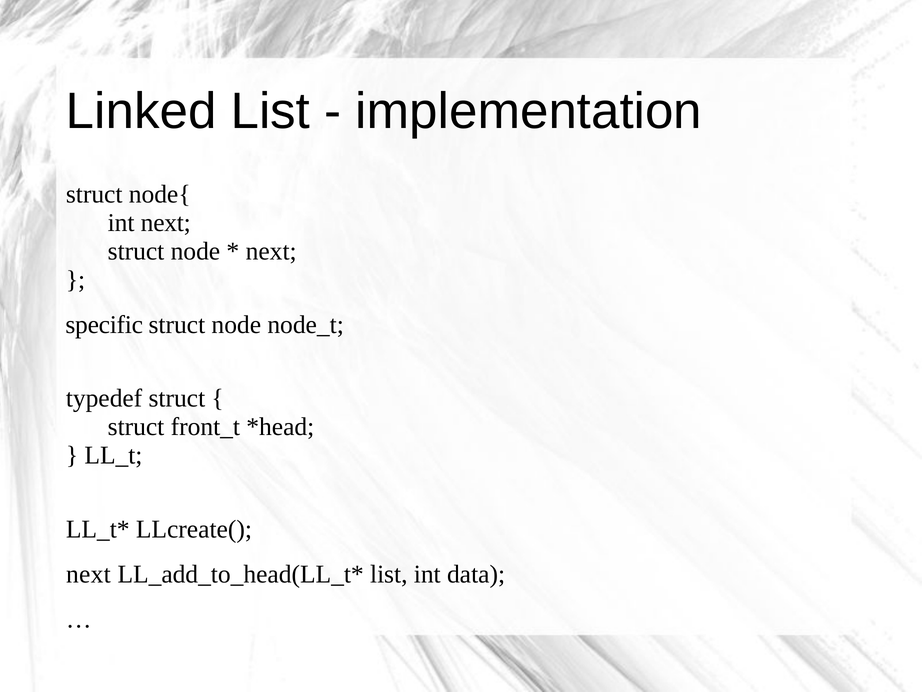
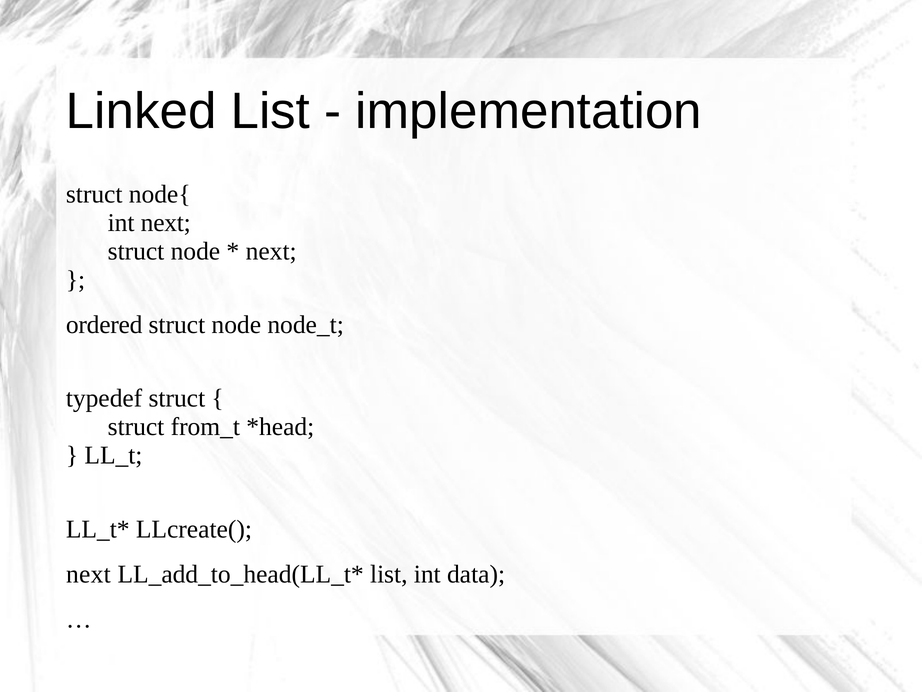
specific: specific -> ordered
front_t: front_t -> from_t
